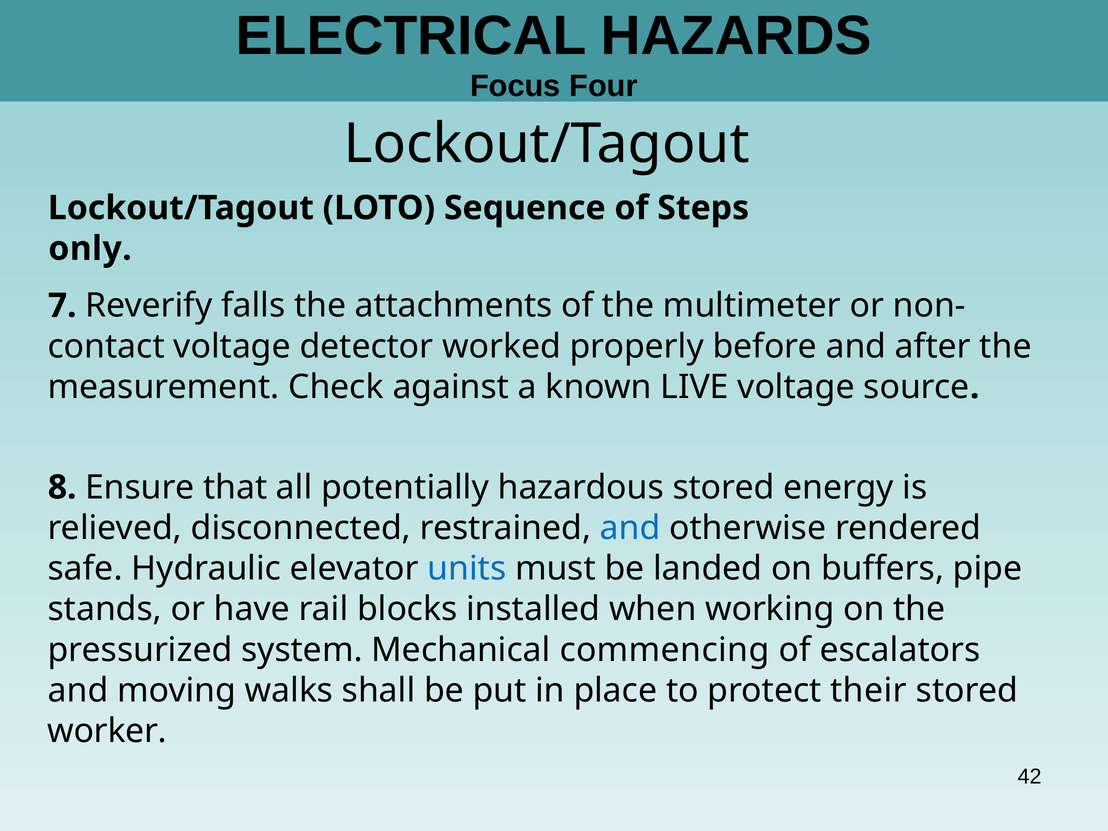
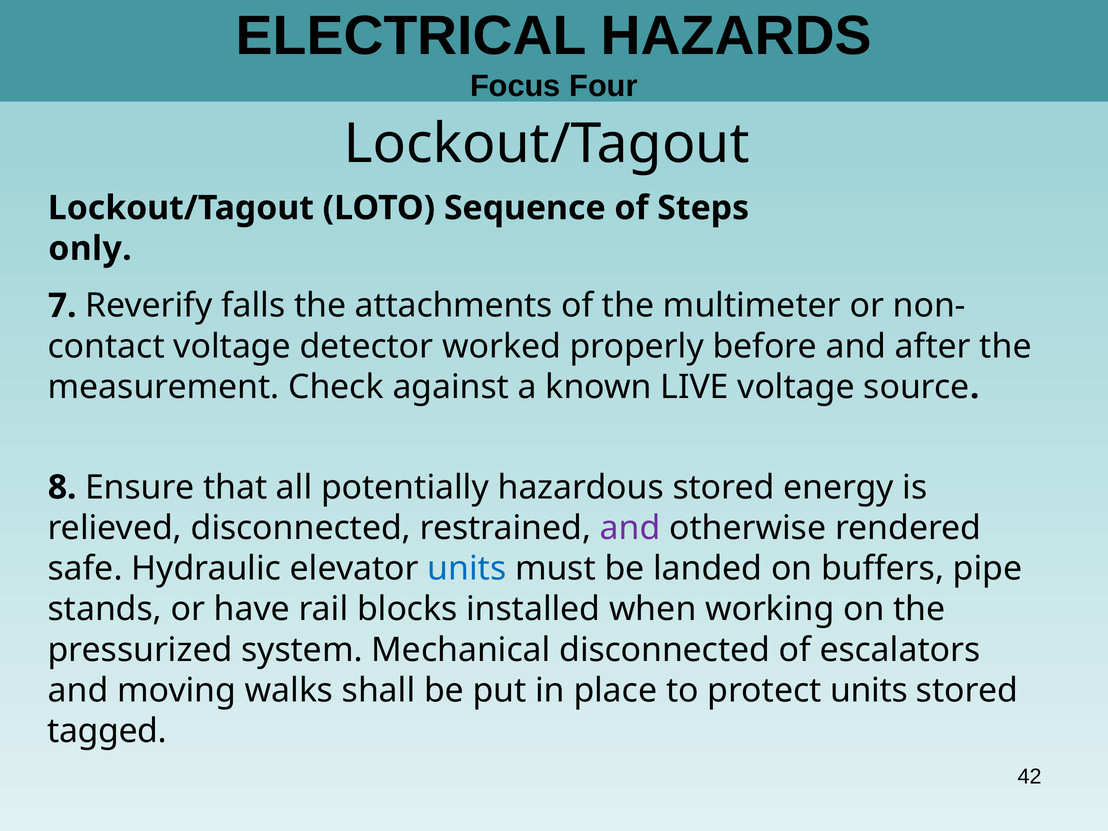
and at (630, 528) colour: blue -> purple
Mechanical commencing: commencing -> disconnected
protect their: their -> units
worker: worker -> tagged
